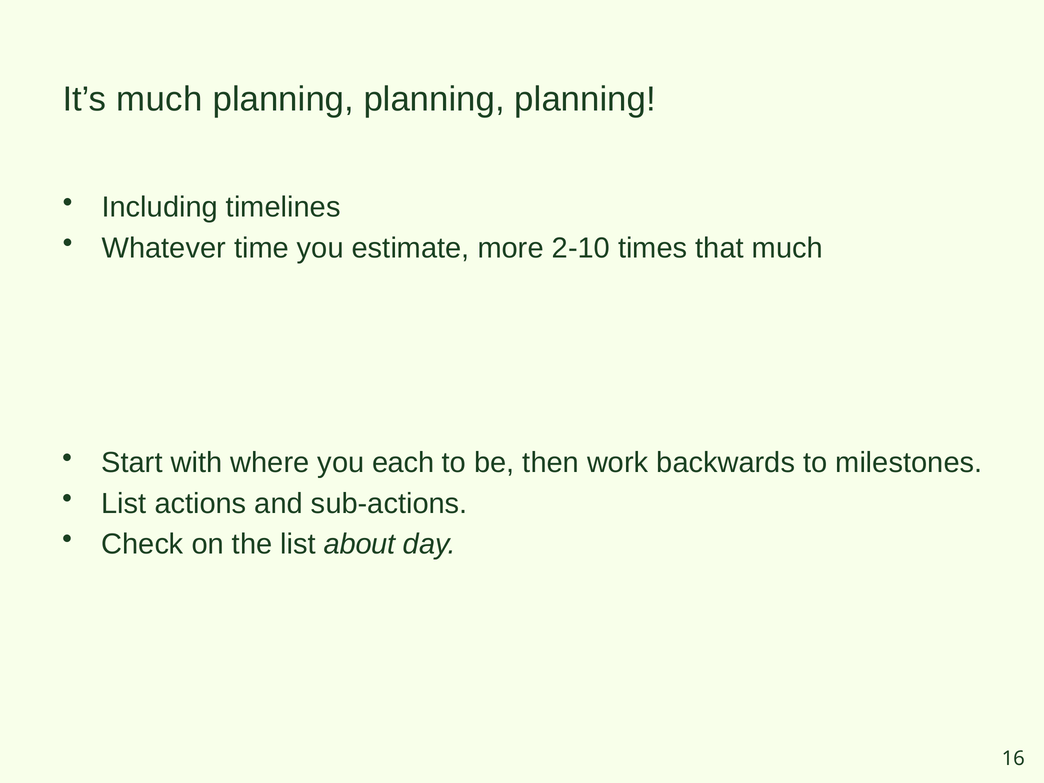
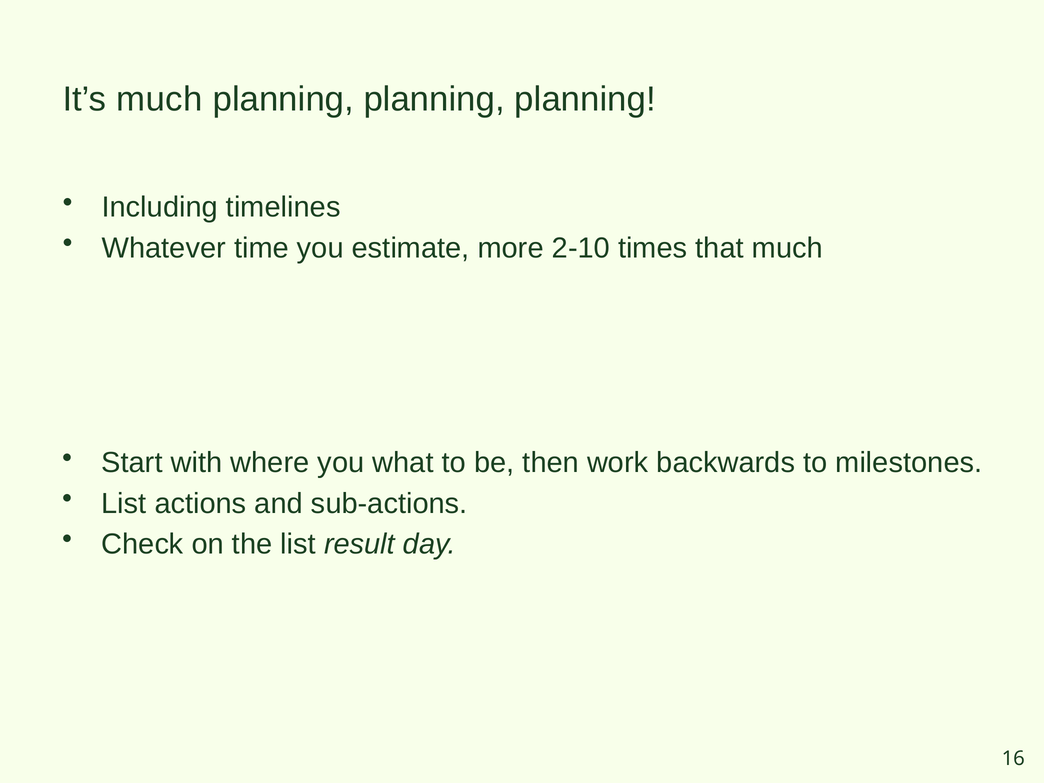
each: each -> what
about: about -> result
